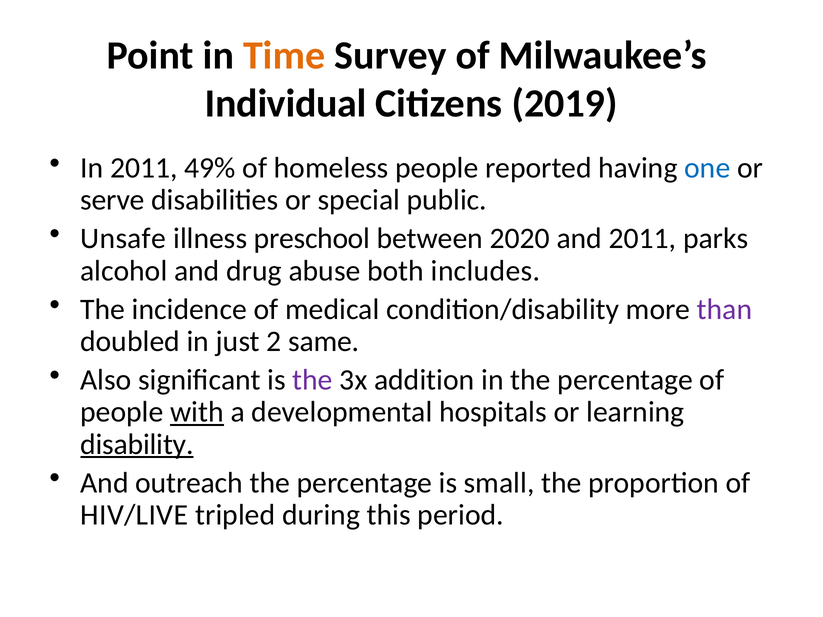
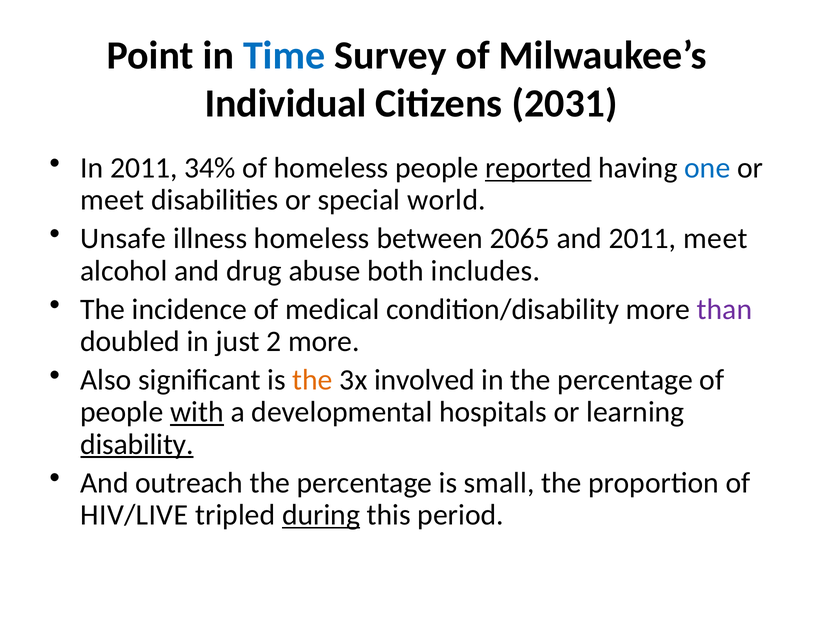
Time colour: orange -> blue
2019: 2019 -> 2031
49%: 49% -> 34%
reported underline: none -> present
serve at (112, 200): serve -> meet
public: public -> world
illness preschool: preschool -> homeless
2020: 2020 -> 2065
2011 parks: parks -> meet
2 same: same -> more
the at (313, 380) colour: purple -> orange
addition: addition -> involved
during underline: none -> present
